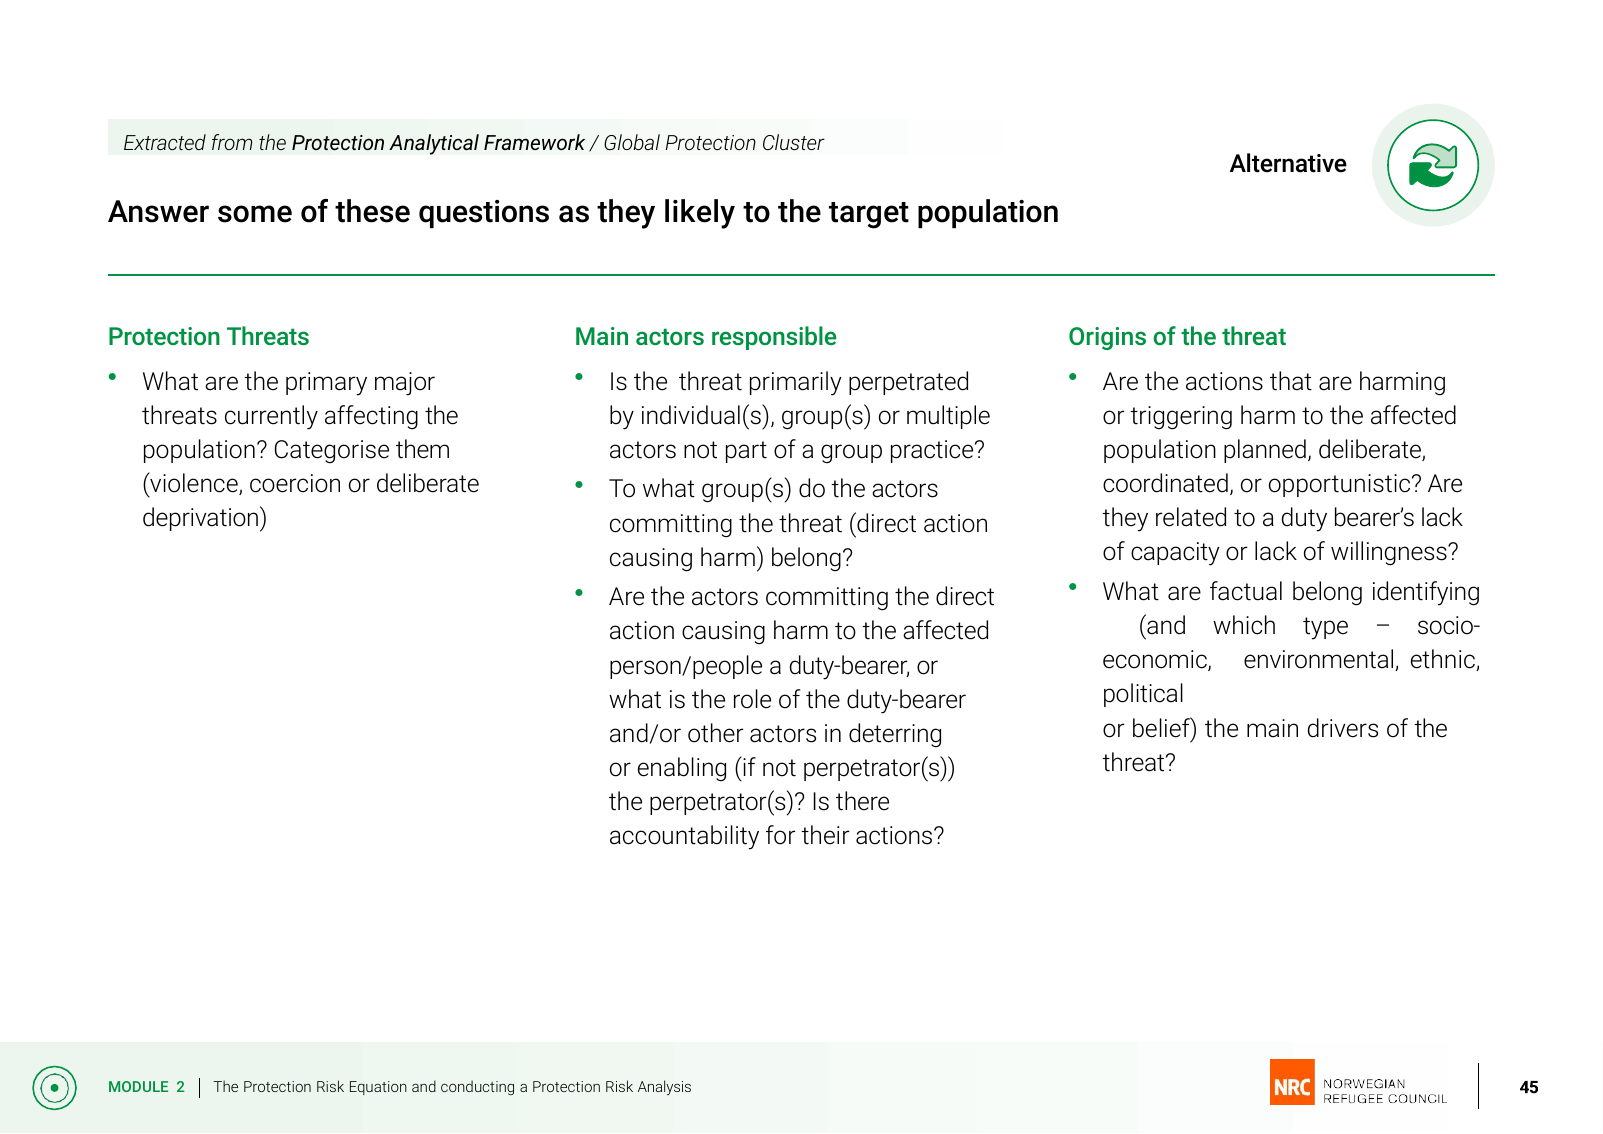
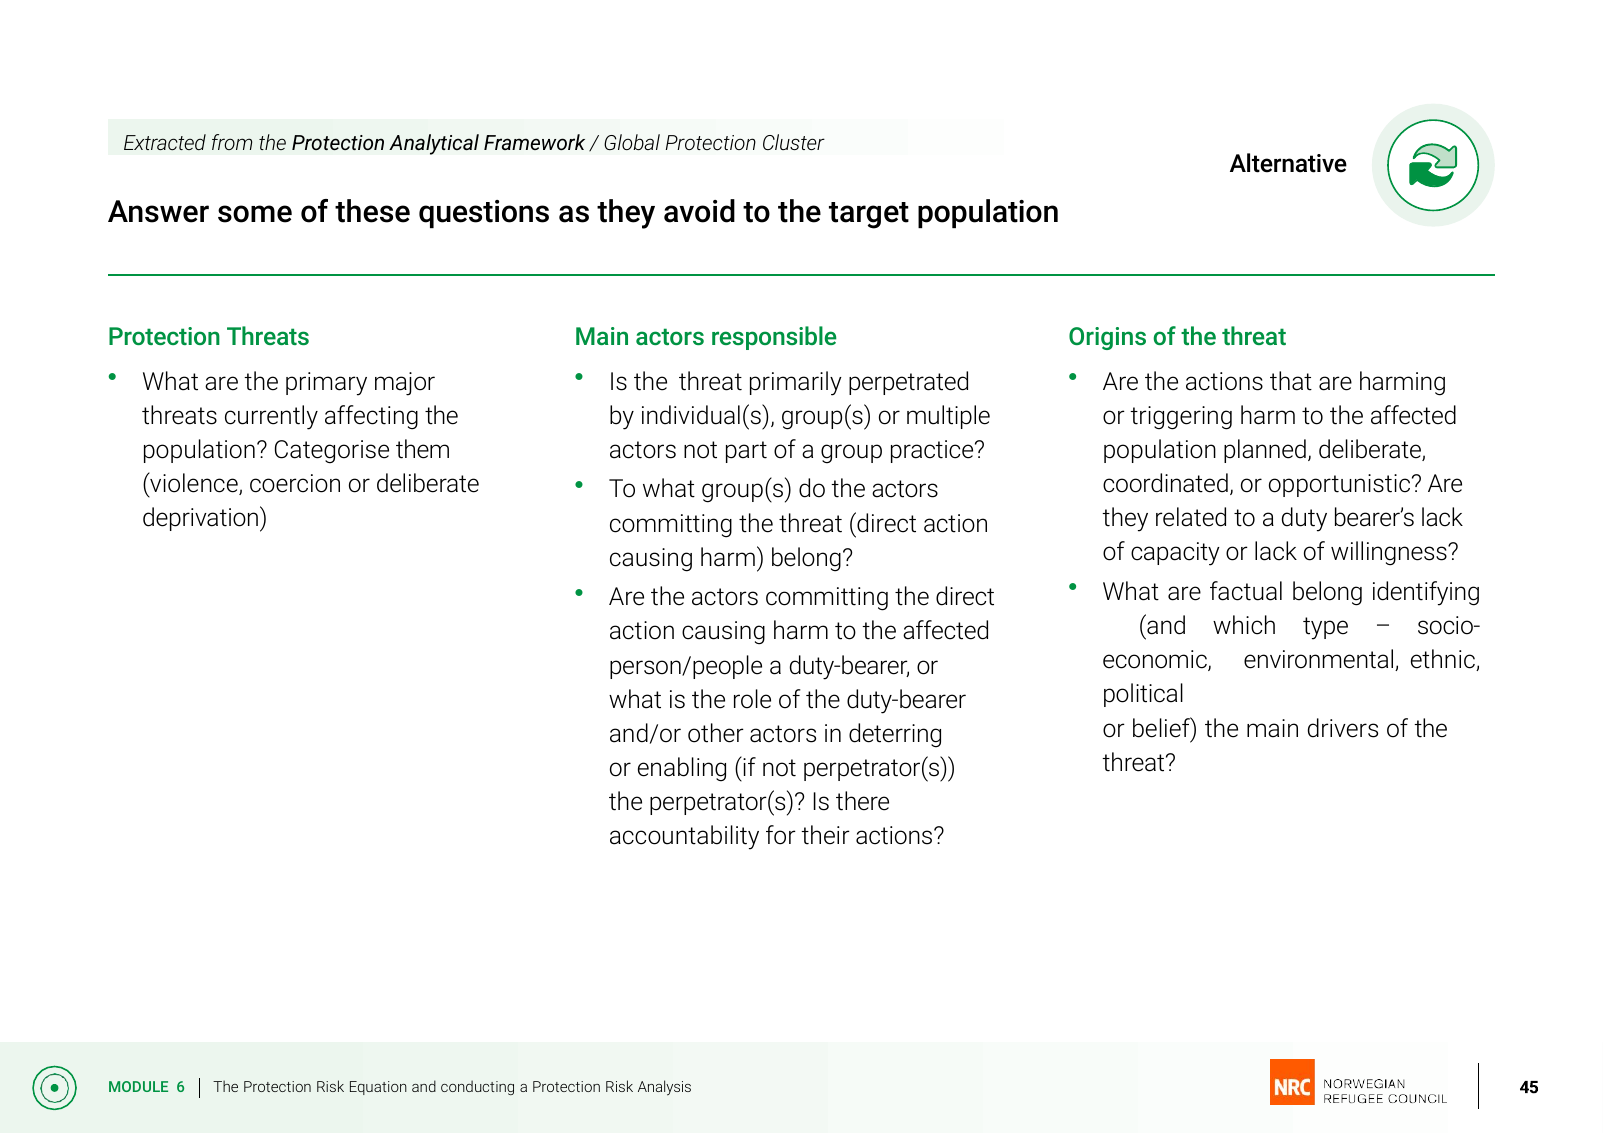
likely: likely -> avoid
2: 2 -> 6
